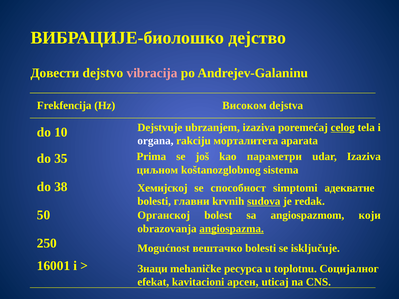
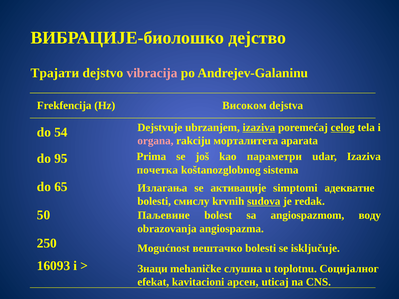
Довести: Довести -> Трајати
izaziva at (259, 128) underline: none -> present
10: 10 -> 54
organa colour: white -> pink
35: 35 -> 95
циљном: циљном -> почетка
38: 38 -> 65
Хемијској: Хемијској -> Излагања
способност: способност -> активације
главни: главни -> смислу
Органској: Органској -> Паљевине
који: који -> воду
angiospazma underline: present -> none
16001: 16001 -> 16093
ресурса: ресурса -> слушна
